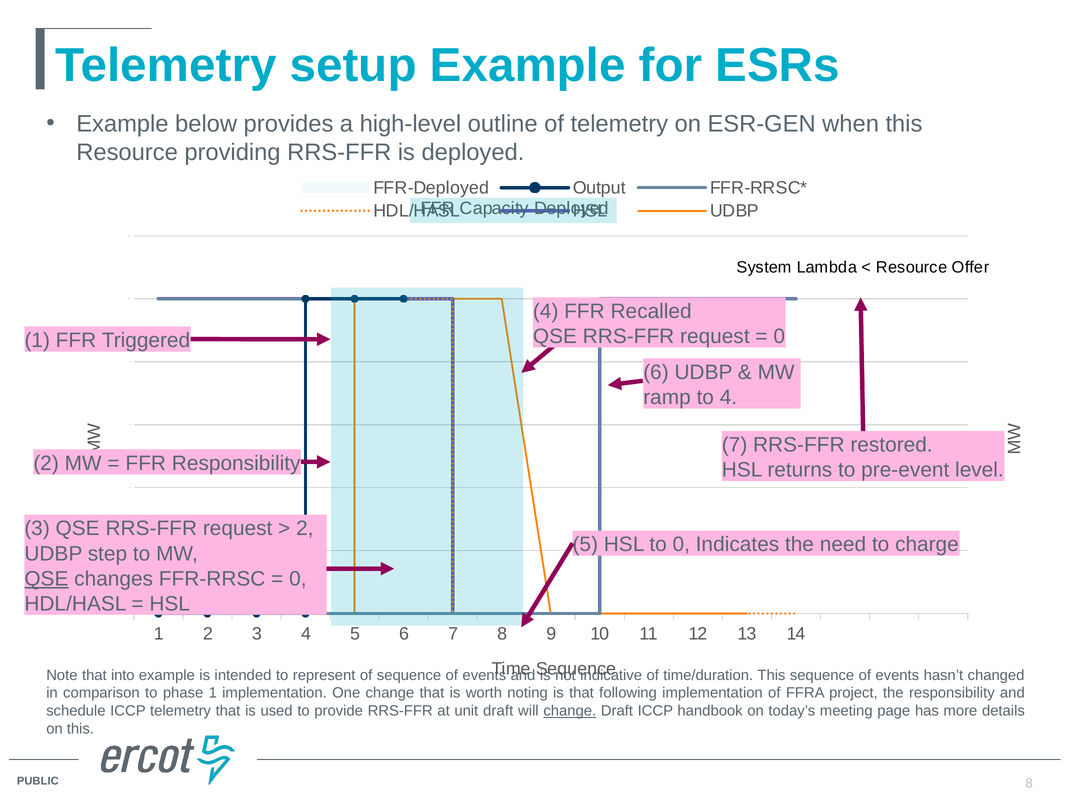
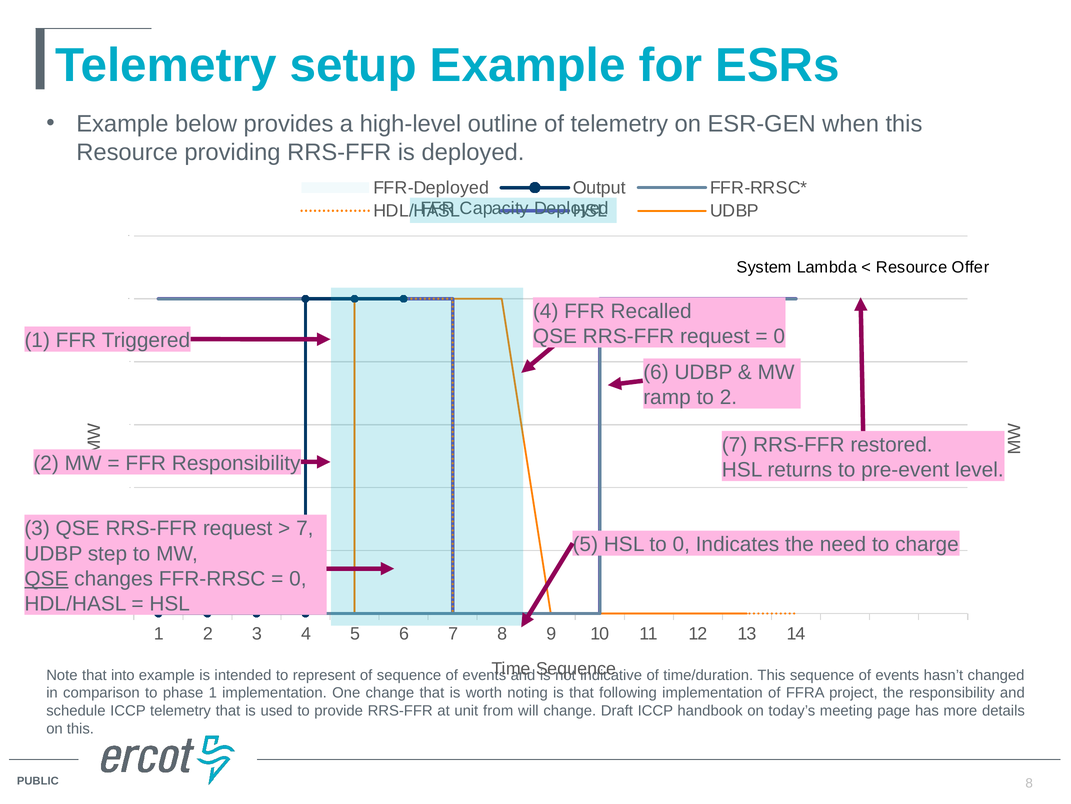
to 4: 4 -> 2
2 at (305, 528): 2 -> 7
unit draft: draft -> from
change at (570, 710) underline: present -> none
